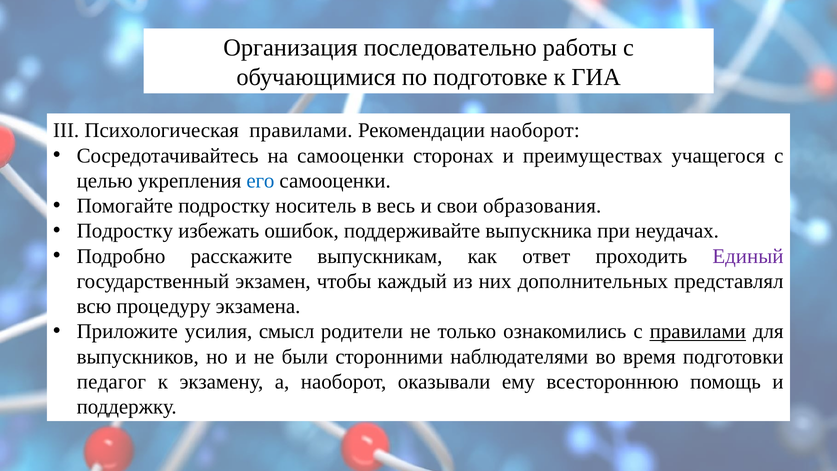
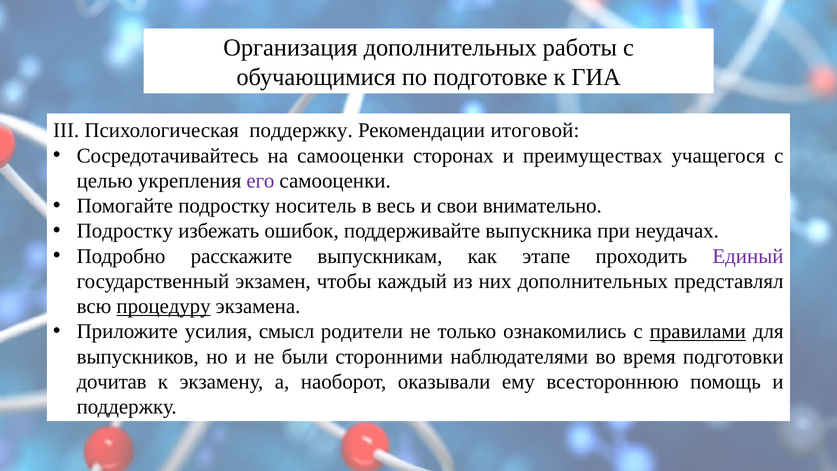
Организация последовательно: последовательно -> дополнительных
Психологическая правилами: правилами -> поддержку
Рекомендации наоборот: наоборот -> итоговой
его colour: blue -> purple
образования: образования -> внимательно
ответ: ответ -> этапе
процедуру underline: none -> present
педагог: педагог -> дочитав
